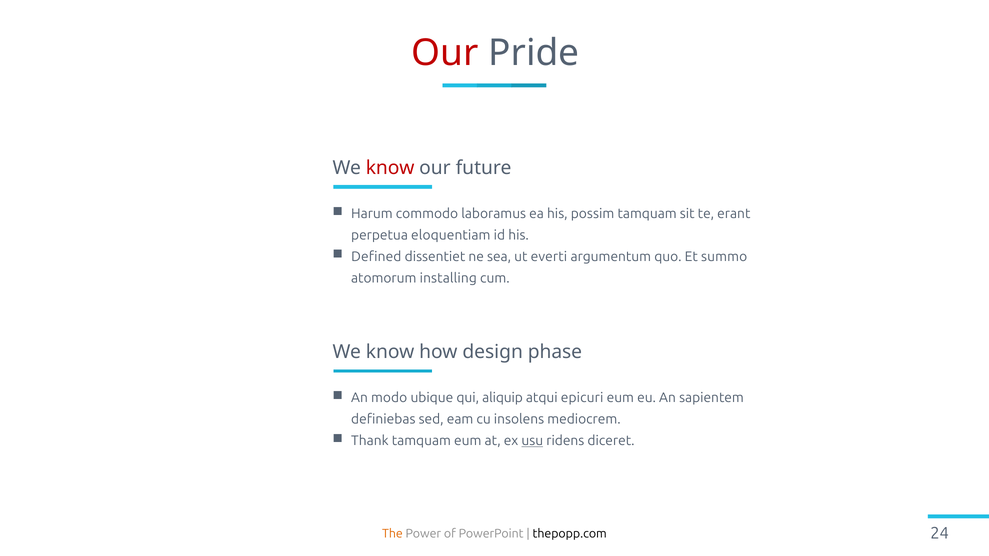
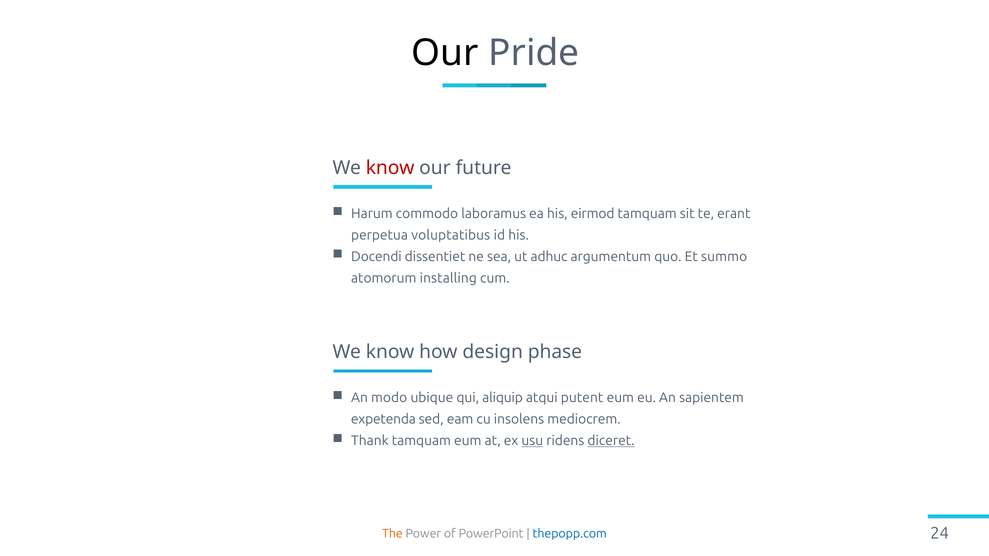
Our at (445, 53) colour: red -> black
possim: possim -> eirmod
eloquentiam: eloquentiam -> voluptatibus
Defined: Defined -> Docendi
everti: everti -> adhuc
epicuri: epicuri -> putent
definiebas: definiebas -> expetenda
diceret underline: none -> present
thepopp.com colour: black -> blue
